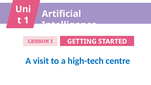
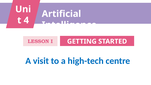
1: 1 -> 4
